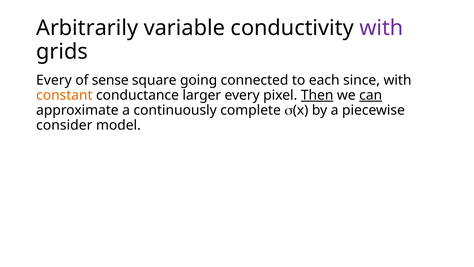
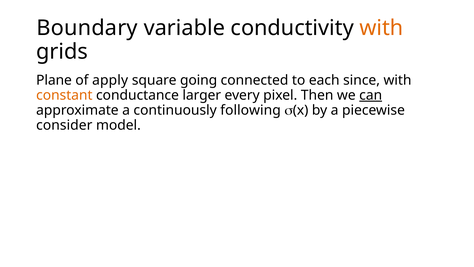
Arbitrarily: Arbitrarily -> Boundary
with at (381, 28) colour: purple -> orange
Every at (54, 80): Every -> Plane
sense: sense -> apply
Then underline: present -> none
complete: complete -> following
